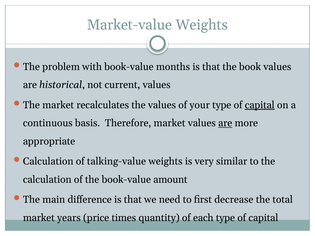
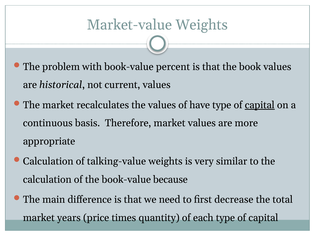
months: months -> percent
your: your -> have
are at (225, 123) underline: present -> none
amount: amount -> because
